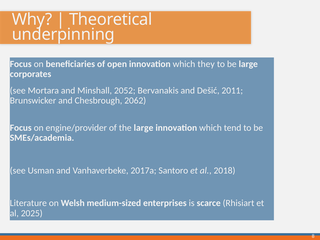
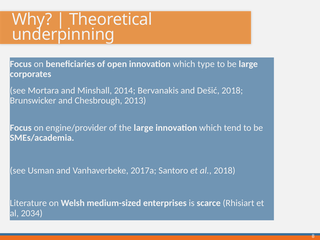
they: they -> type
2052: 2052 -> 2014
Dešić 2011: 2011 -> 2018
2062: 2062 -> 2013
2025: 2025 -> 2034
